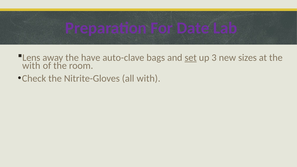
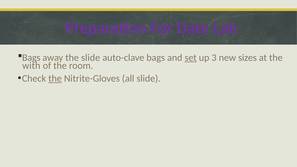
Lens at (31, 58): Lens -> Bags
the have: have -> slide
the at (55, 78) underline: none -> present
all with: with -> slide
